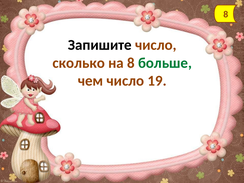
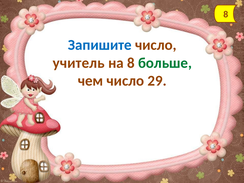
Запишите colour: black -> blue
сколько: сколько -> учитель
19: 19 -> 29
